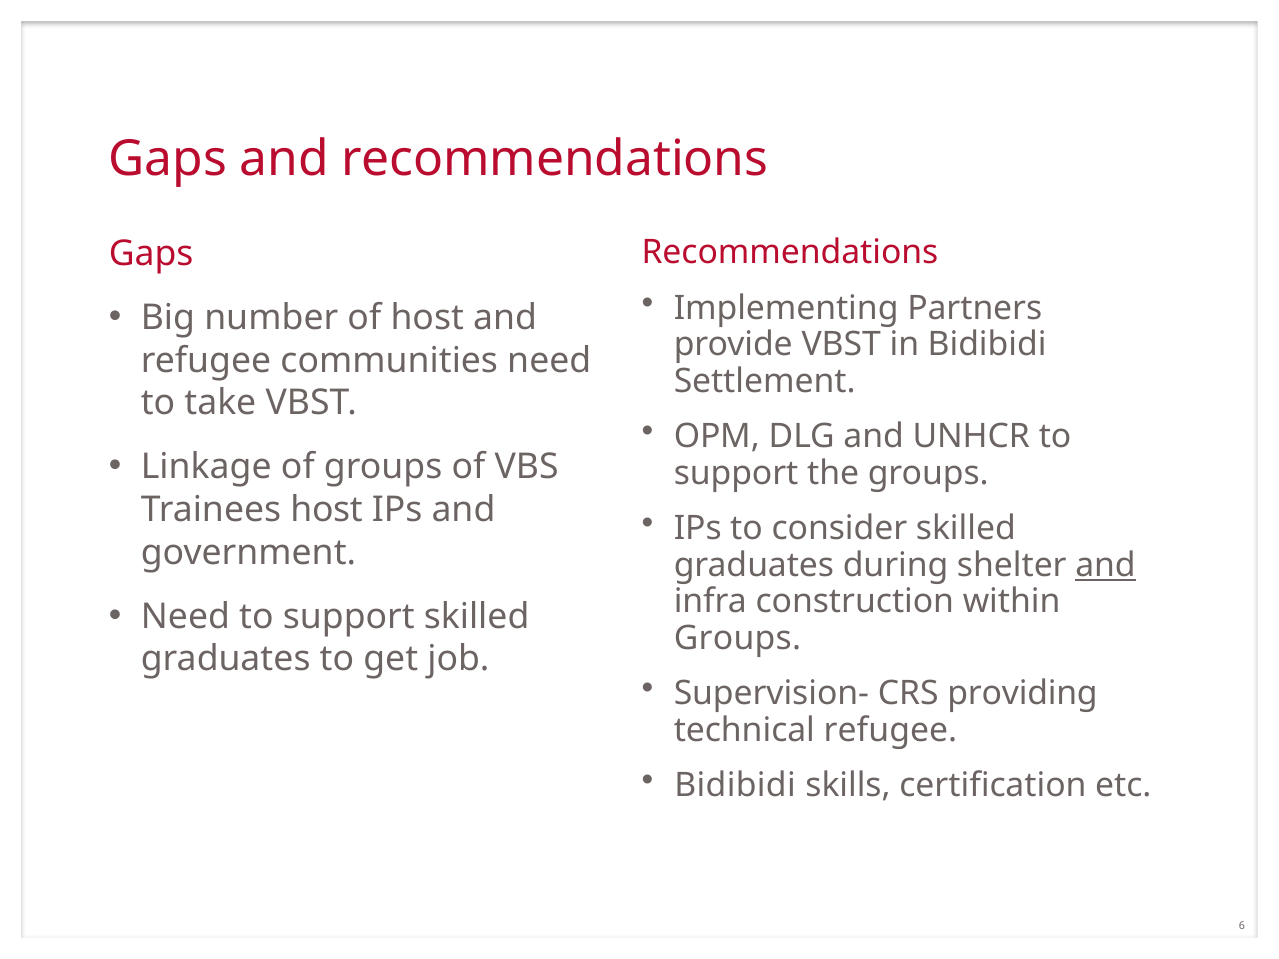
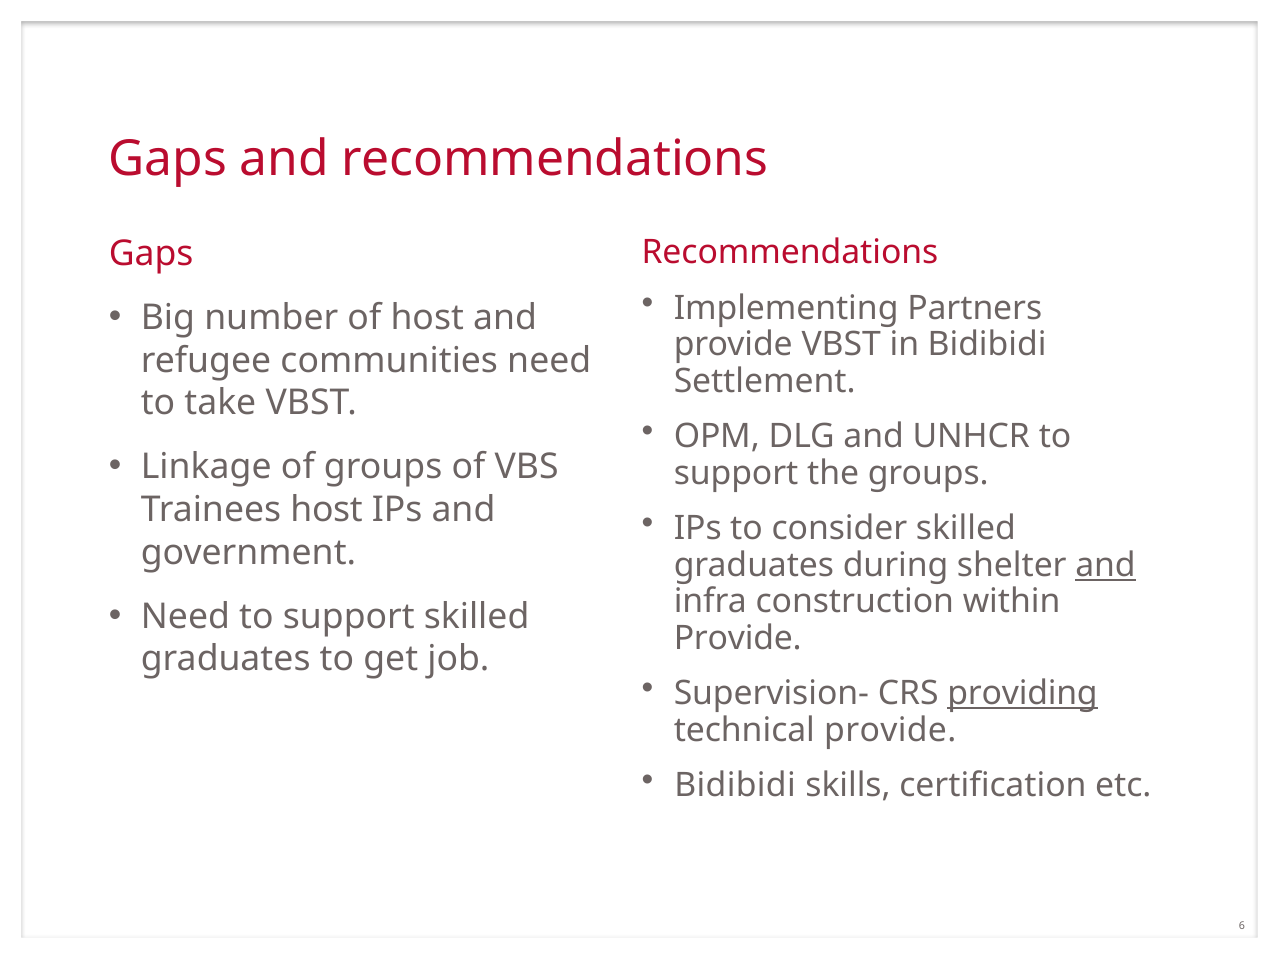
Groups at (737, 638): Groups -> Provide
providing underline: none -> present
technical refugee: refugee -> provide
